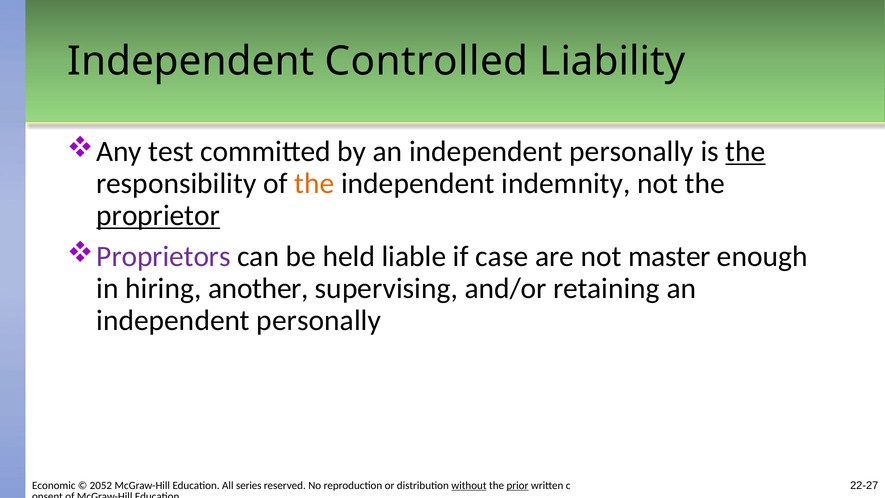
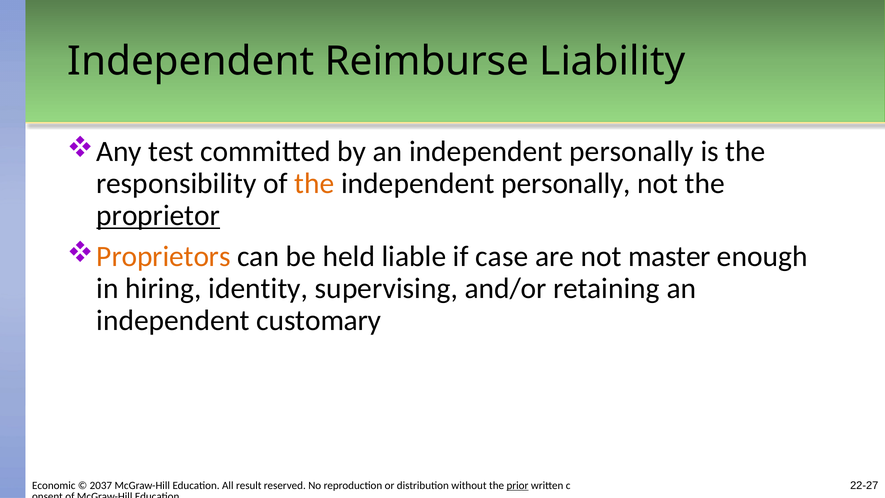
Controlled: Controlled -> Reimburse
the at (746, 152) underline: present -> none
indemnity at (566, 183): indemnity -> personally
Proprietors colour: purple -> orange
another: another -> identity
personally at (319, 320): personally -> customary
2052: 2052 -> 2037
series: series -> result
without underline: present -> none
